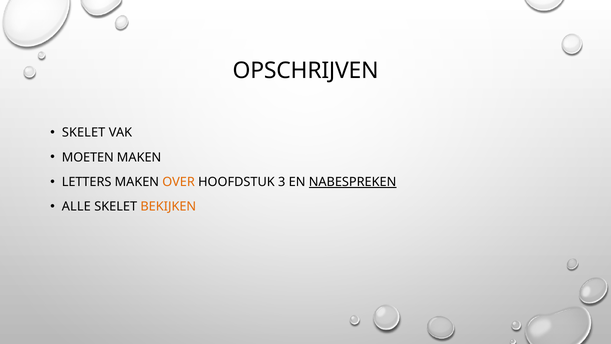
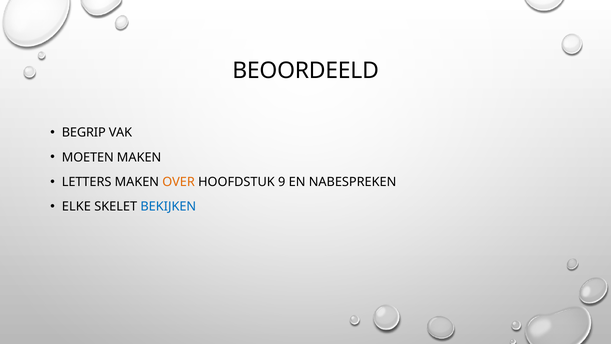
OPSCHRIJVEN: OPSCHRIJVEN -> BEOORDEELD
SKELET at (84, 132): SKELET -> BEGRIP
3: 3 -> 9
NABESPREKEN underline: present -> none
ALLE: ALLE -> ELKE
BEKIJKEN colour: orange -> blue
